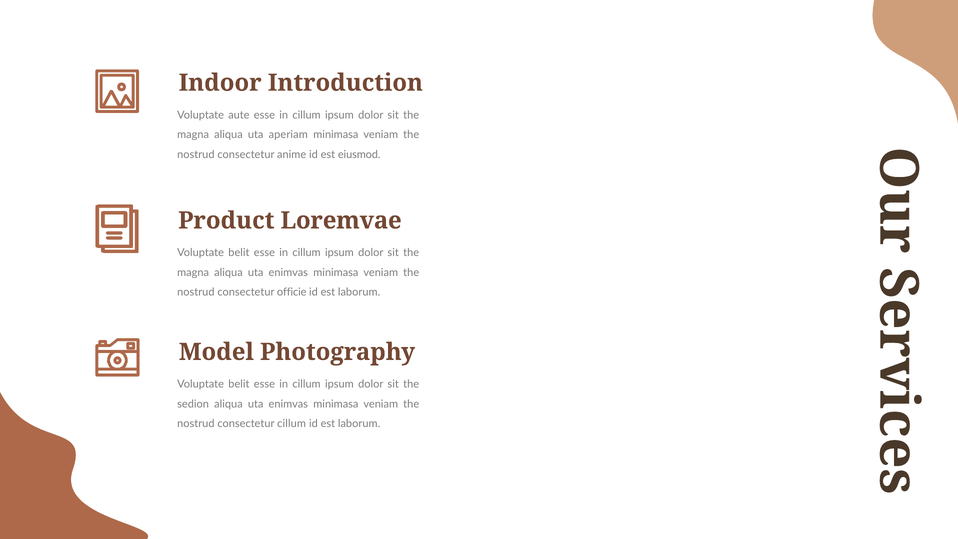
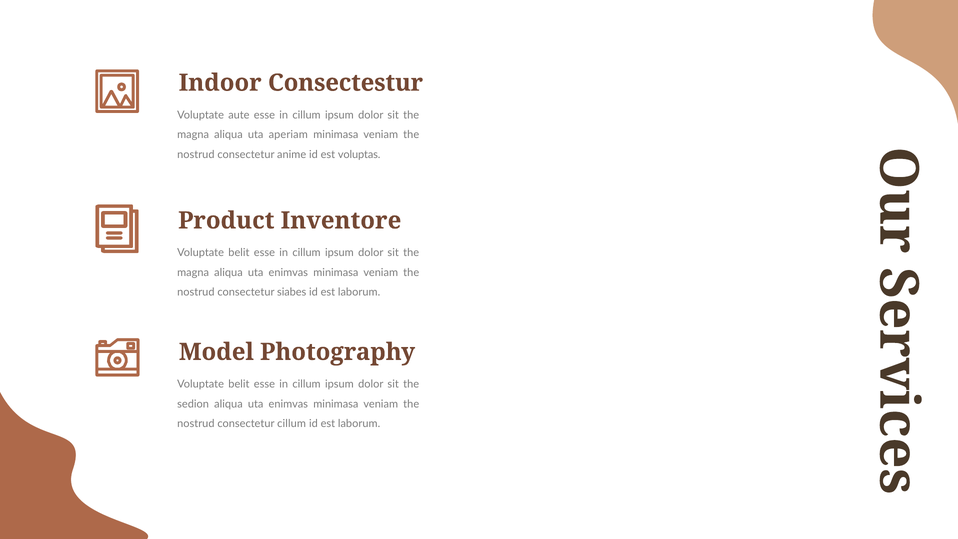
Introduction: Introduction -> Consectestur
eiusmod: eiusmod -> voluptas
Loremvae: Loremvae -> Inventore
officie: officie -> siabes
